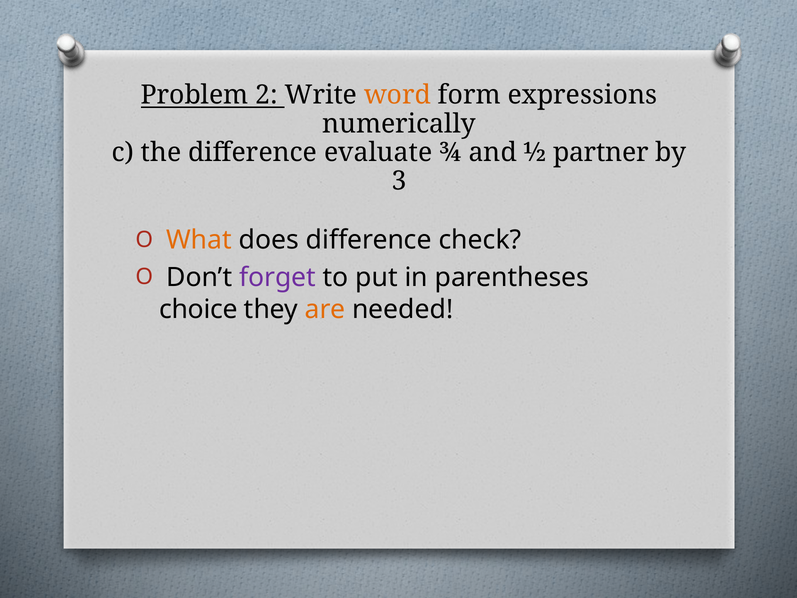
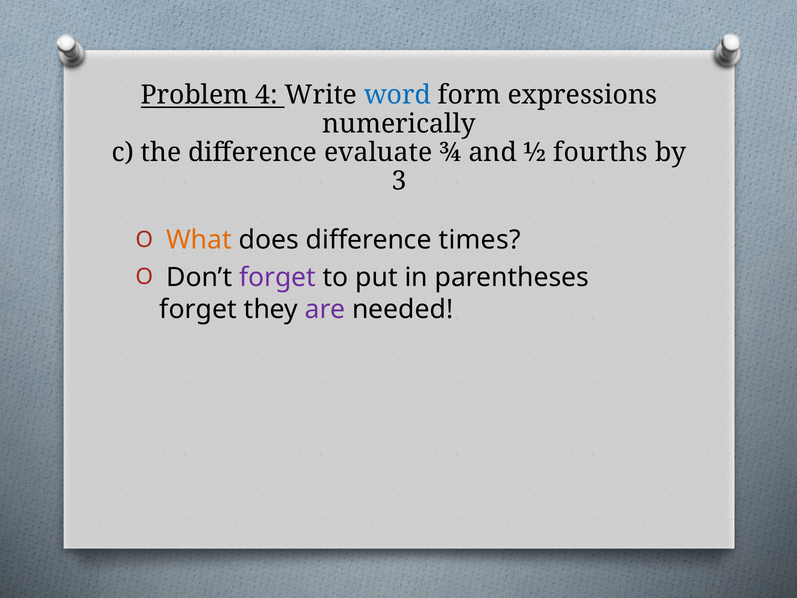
2: 2 -> 4
word colour: orange -> blue
partner: partner -> fourths
check: check -> times
choice at (198, 309): choice -> forget
are colour: orange -> purple
